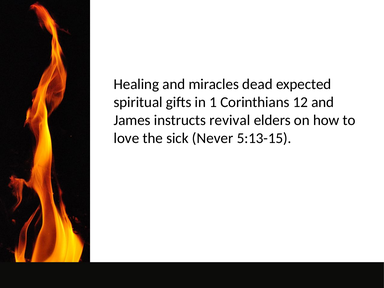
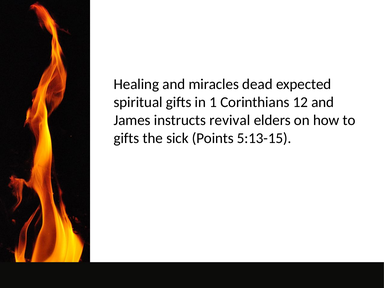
love at (126, 138): love -> gifts
Never: Never -> Points
